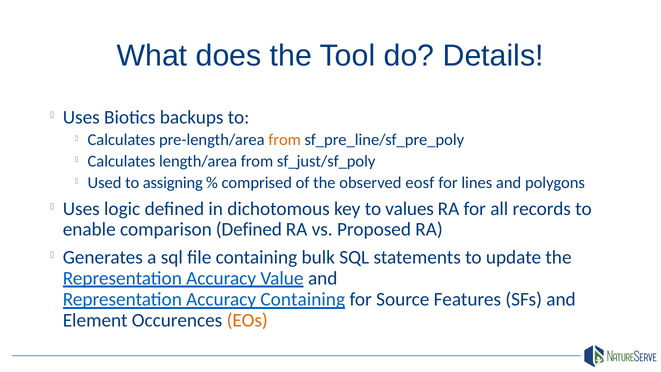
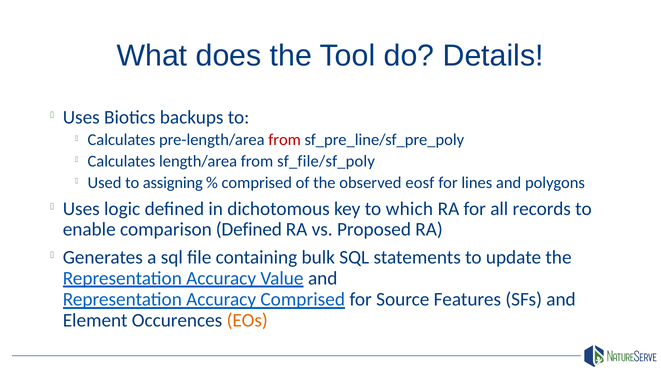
from at (285, 140) colour: orange -> red
sf_just/sf_poly: sf_just/sf_poly -> sf_file/sf_poly
values: values -> which
Accuracy Containing: Containing -> Comprised
